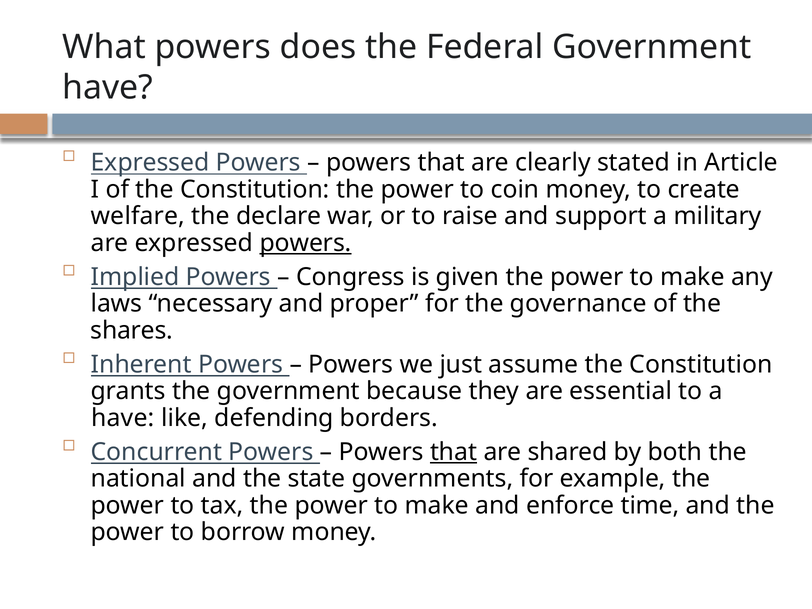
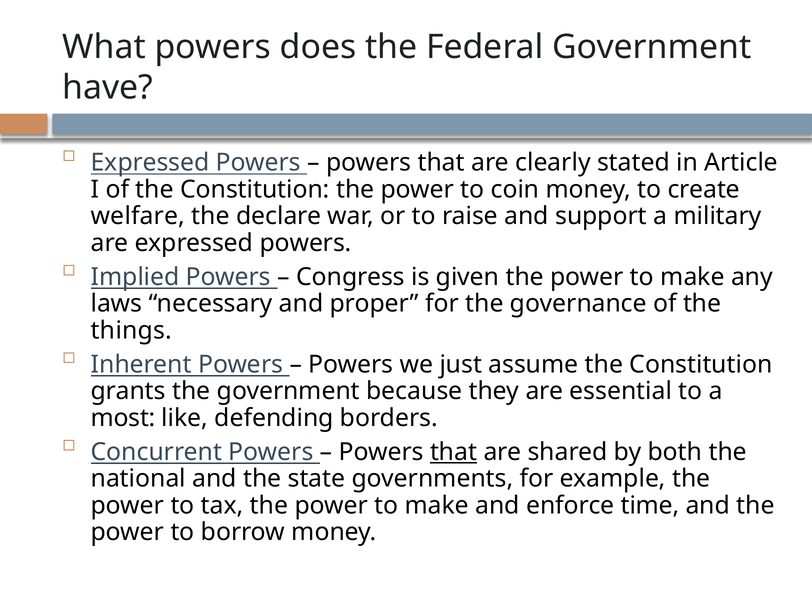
powers at (306, 243) underline: present -> none
shares: shares -> things
have at (123, 418): have -> most
